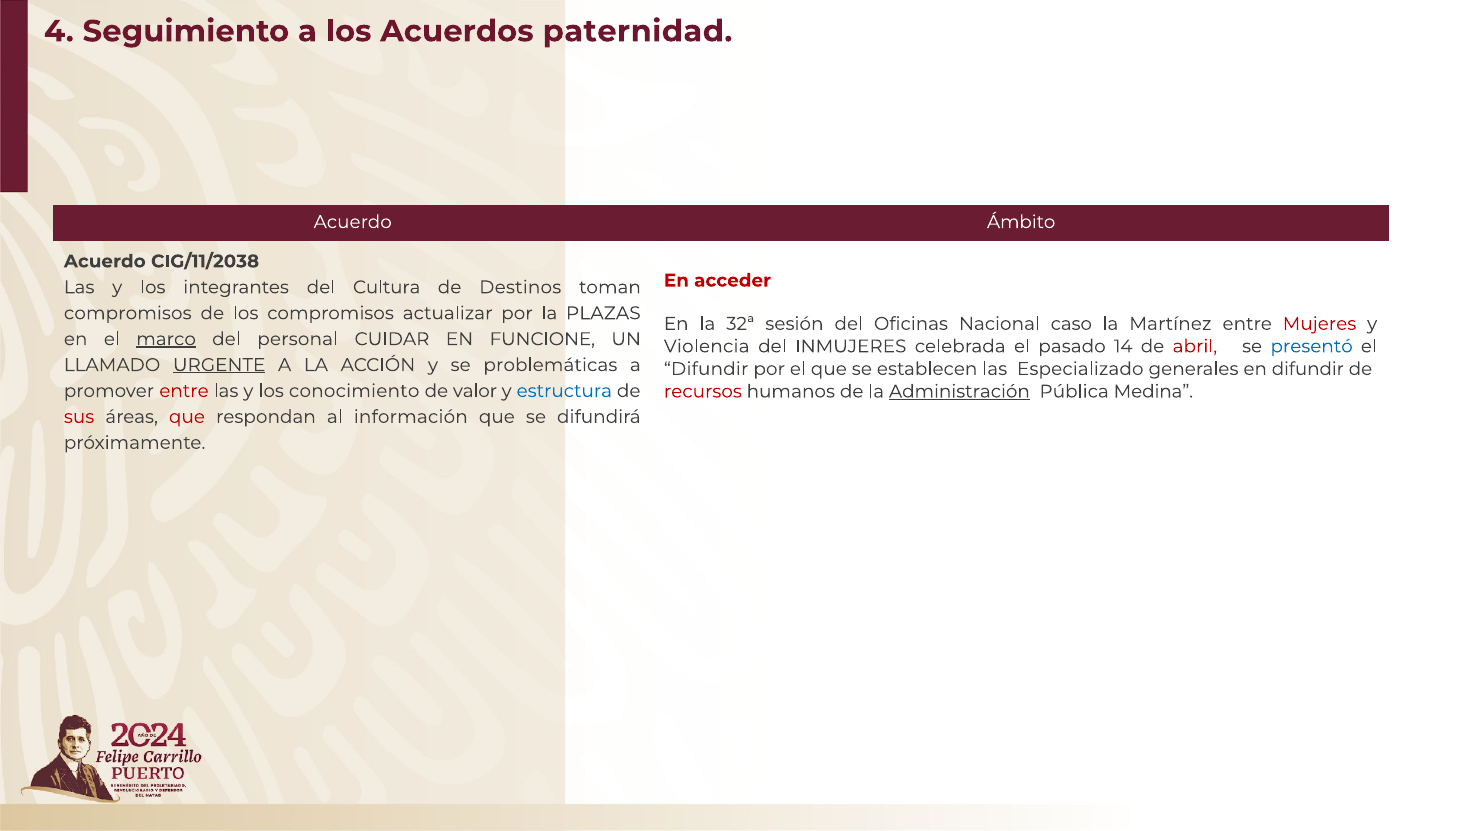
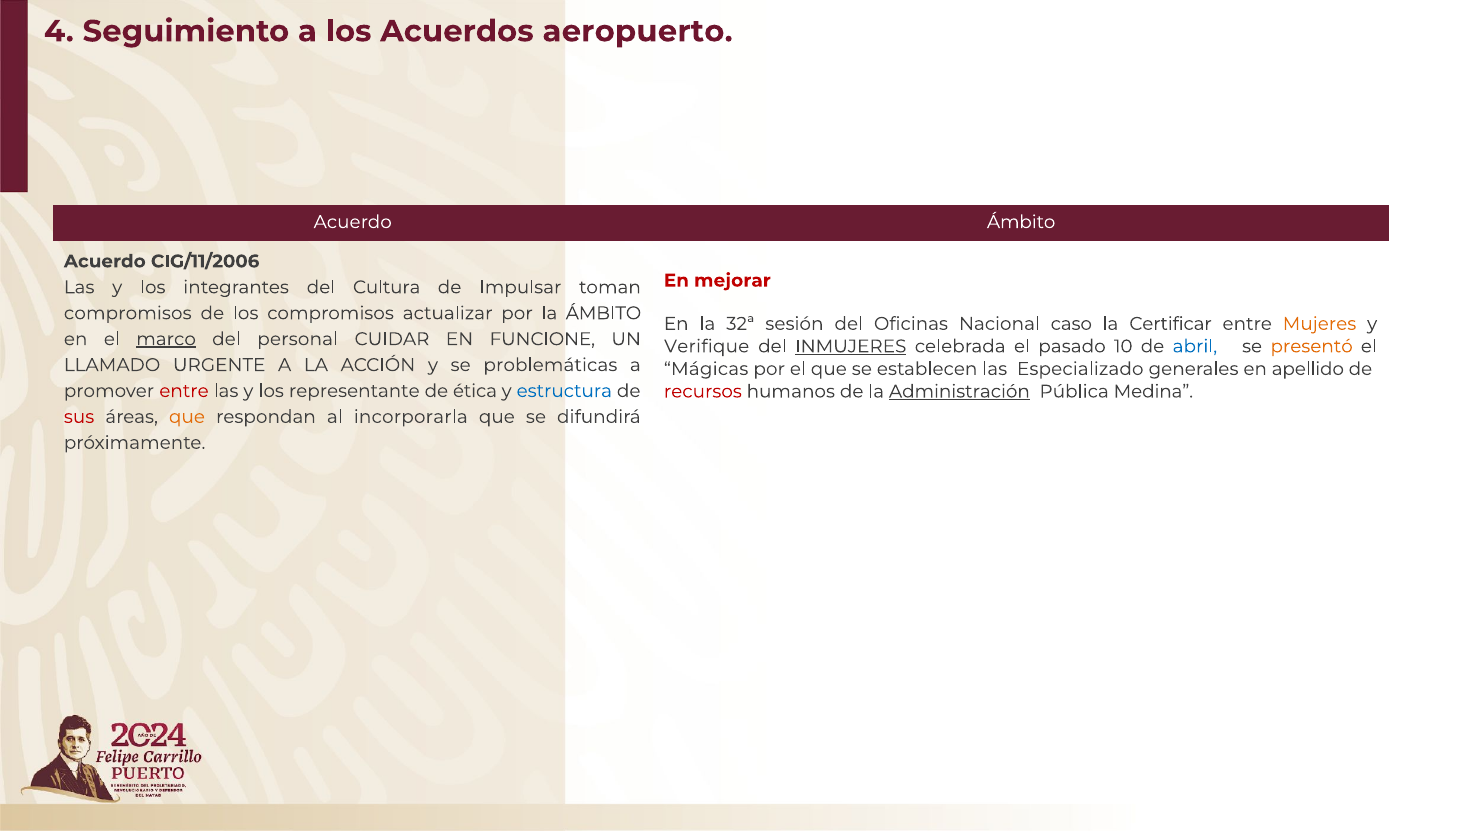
paternidad: paternidad -> aeropuerto
CIG/11/2038: CIG/11/2038 -> CIG/11/2006
acceder: acceder -> mejorar
Destinos: Destinos -> Impulsar
la PLAZAS: PLAZAS -> ÁMBITO
Martínez: Martínez -> Certificar
Mujeres colour: red -> orange
Violencia: Violencia -> Verifique
INMUJERES underline: none -> present
14: 14 -> 10
abril colour: red -> blue
presentó colour: blue -> orange
URGENTE underline: present -> none
Difundir at (706, 369): Difundir -> Mágicas
en difundir: difundir -> apellido
conocimiento: conocimiento -> representante
valor: valor -> ética
que at (187, 417) colour: red -> orange
información: información -> incorporarla
